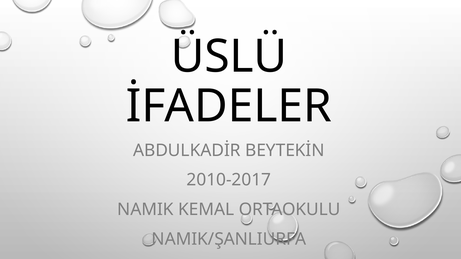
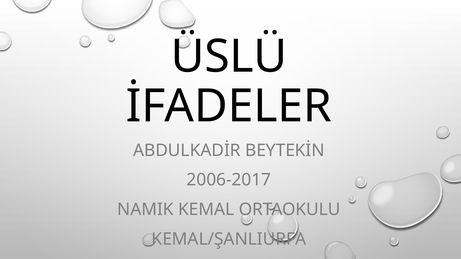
2010-2017: 2010-2017 -> 2006-2017
NAMIK/ŞANLIURFA: NAMIK/ŞANLIURFA -> KEMAL/ŞANLIURFA
